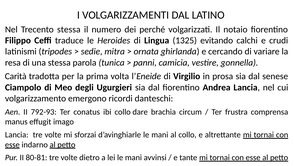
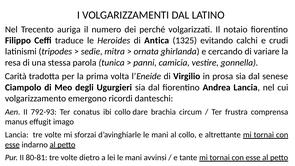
Trecento stessa: stessa -> auriga
Lingua: Lingua -> Antica
